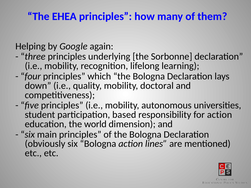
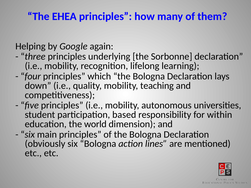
doctoral: doctoral -> teaching
for action: action -> within
